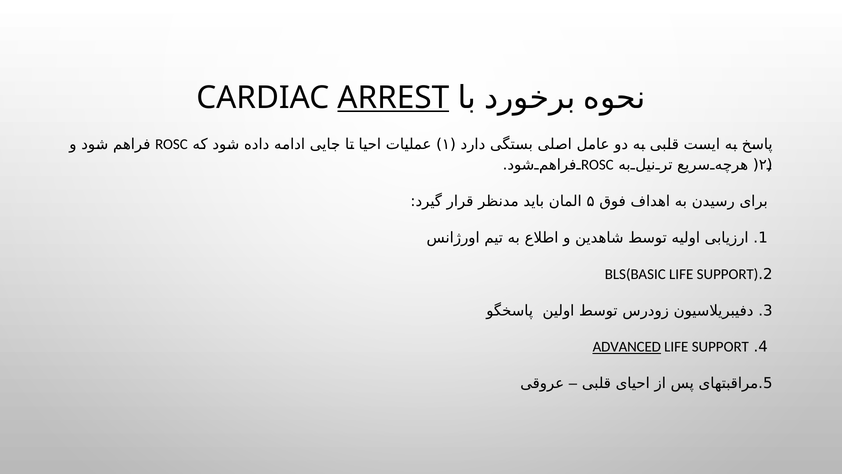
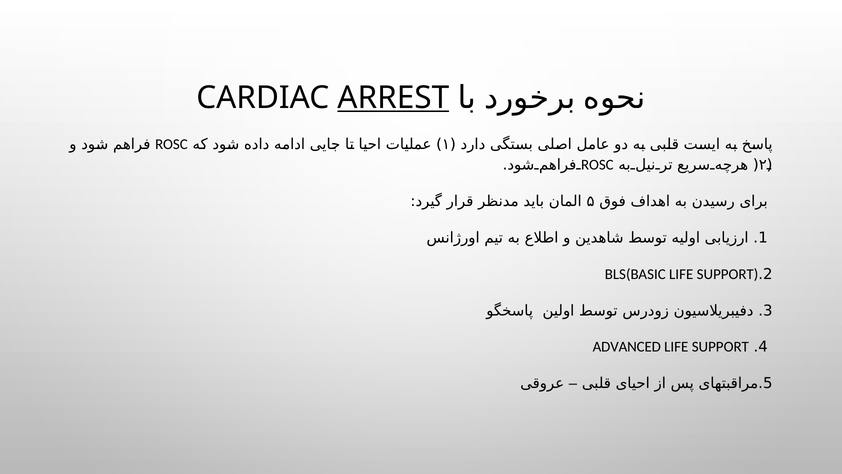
ADVANCED underline: present -> none
